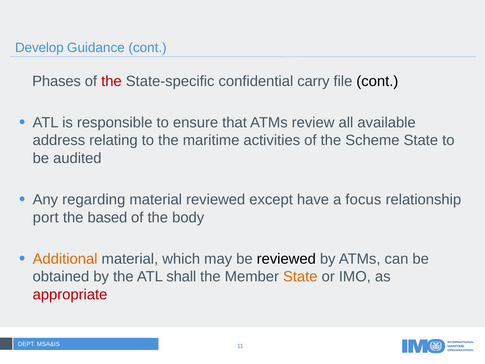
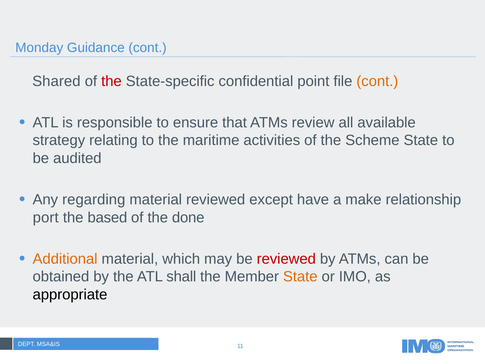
Develop: Develop -> Monday
Phases: Phases -> Shared
carry: carry -> point
cont at (377, 81) colour: black -> orange
address: address -> strategy
focus: focus -> make
body: body -> done
reviewed at (286, 259) colour: black -> red
appropriate colour: red -> black
